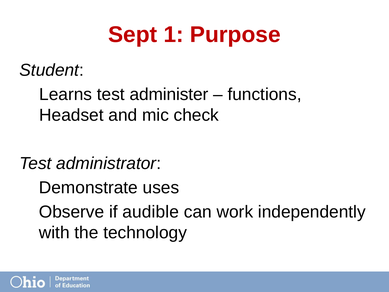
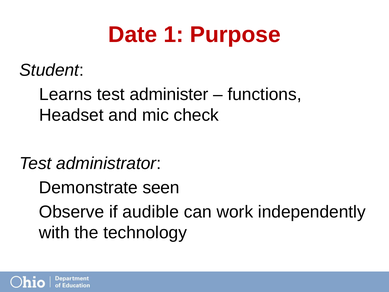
Sept: Sept -> Date
uses: uses -> seen
